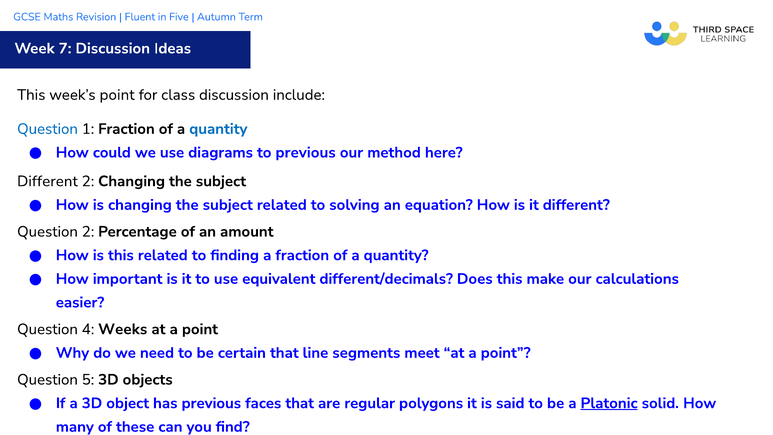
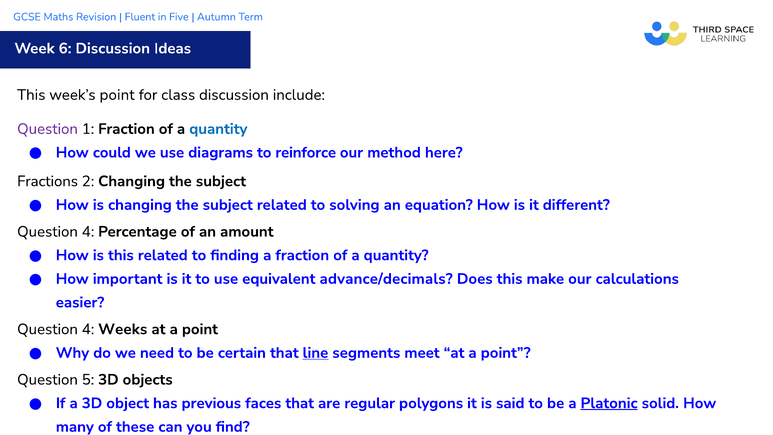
7: 7 -> 6
Question at (48, 129) colour: blue -> purple
to previous: previous -> reinforce
Different at (47, 181): Different -> Fractions
2 at (88, 232): 2 -> 4
different/decimals: different/decimals -> advance/decimals
line underline: none -> present
